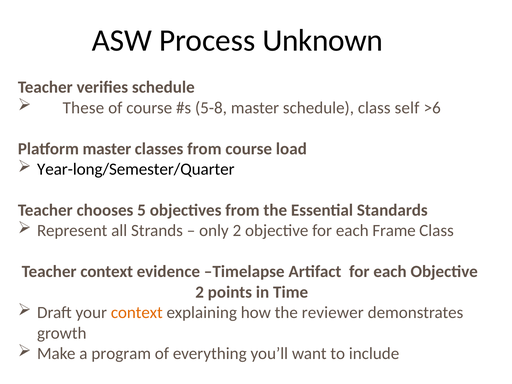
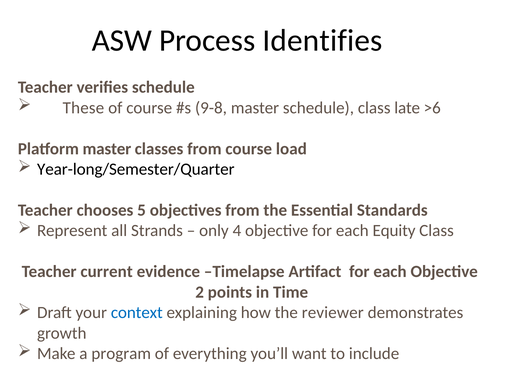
Unknown: Unknown -> Identifies
5-8: 5-8 -> 9-8
self: self -> late
only 2: 2 -> 4
Frame: Frame -> Equity
Teacher context: context -> current
context at (137, 313) colour: orange -> blue
